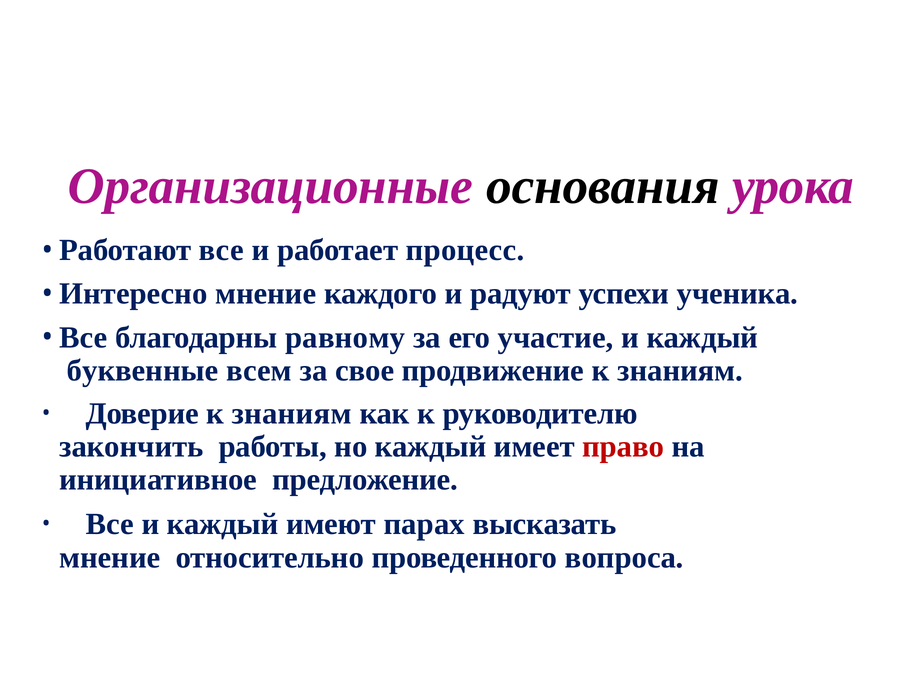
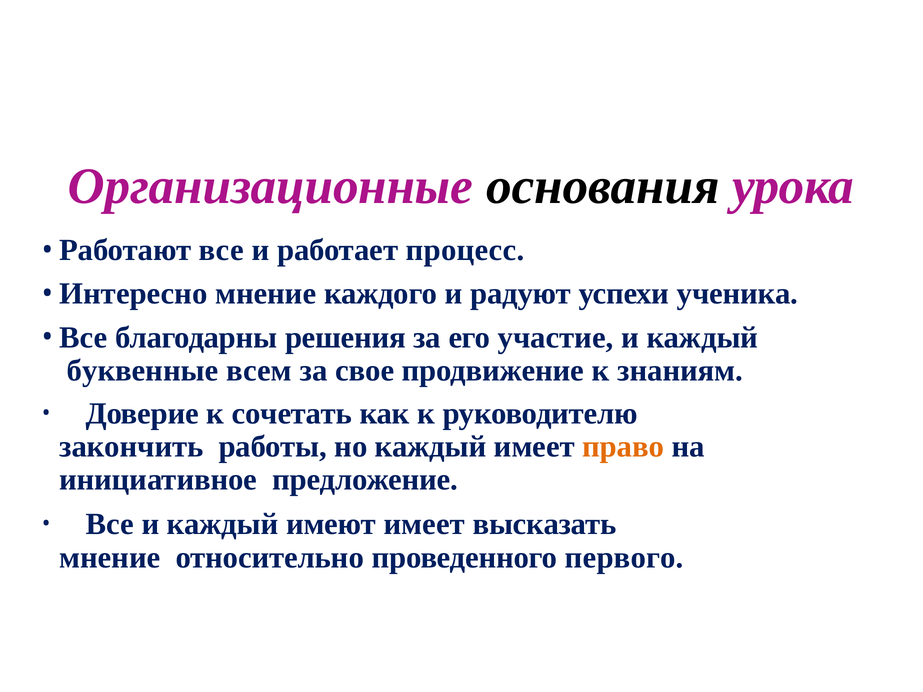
равному: равному -> решения
Доверие к знаниям: знаниям -> сочетать
право colour: red -> orange
имеют парах: парах -> имеет
вопроса: вопроса -> первого
